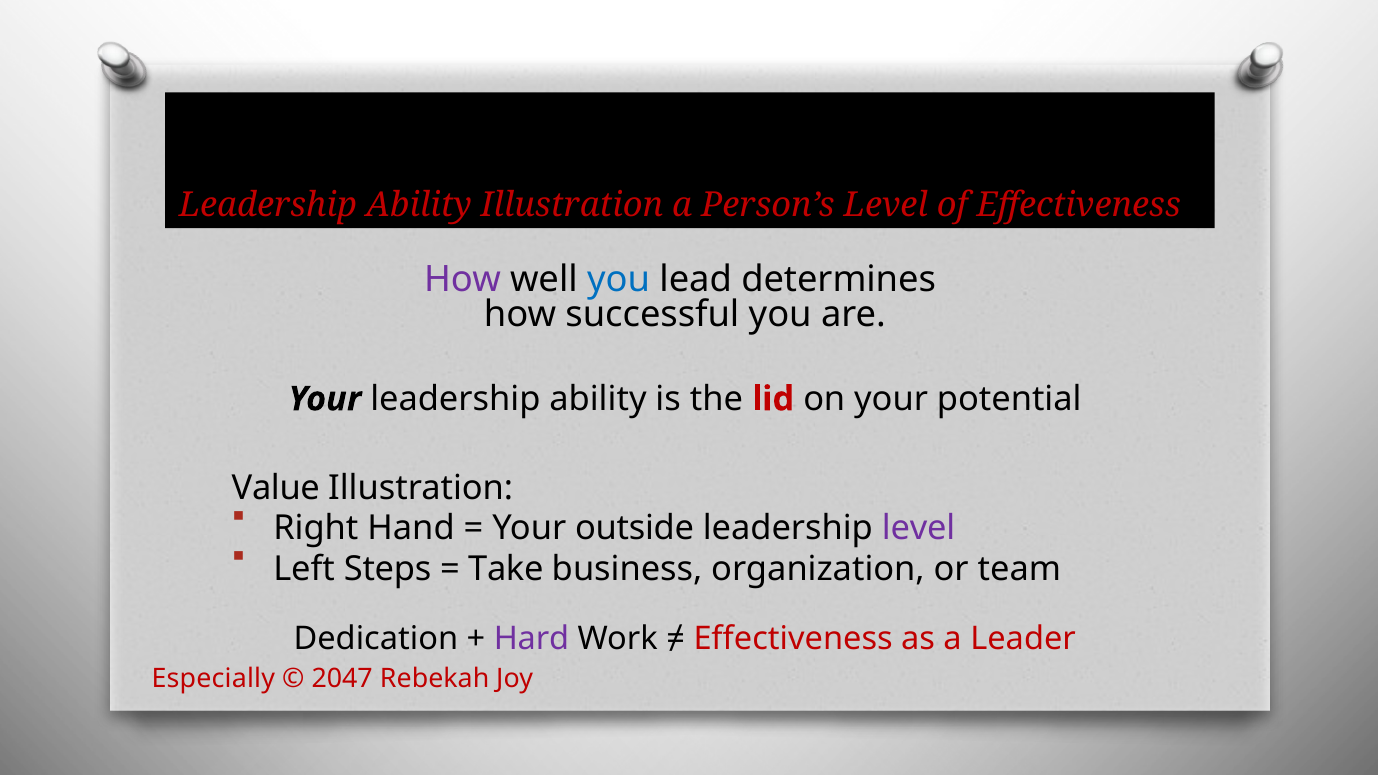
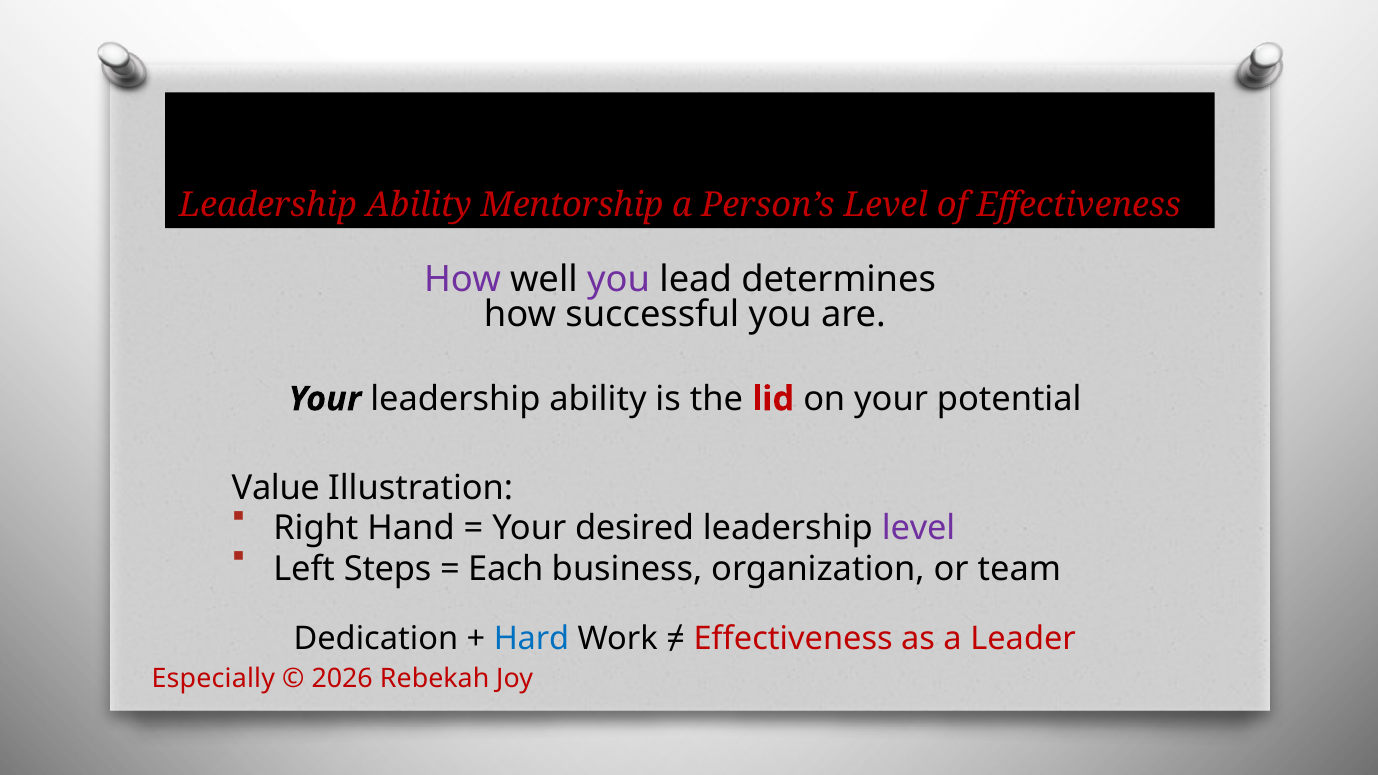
Ability Illustration: Illustration -> Mentorship
you at (619, 280) colour: blue -> purple
outside: outside -> desired
Take: Take -> Each
Hard colour: purple -> blue
2047: 2047 -> 2026
